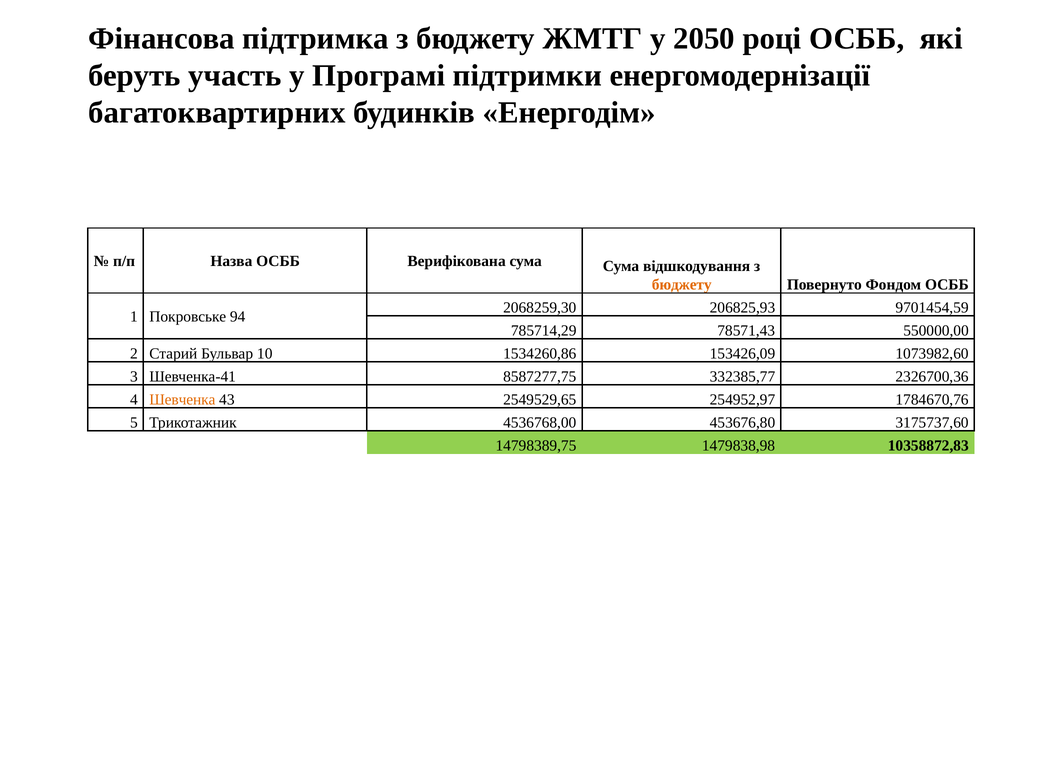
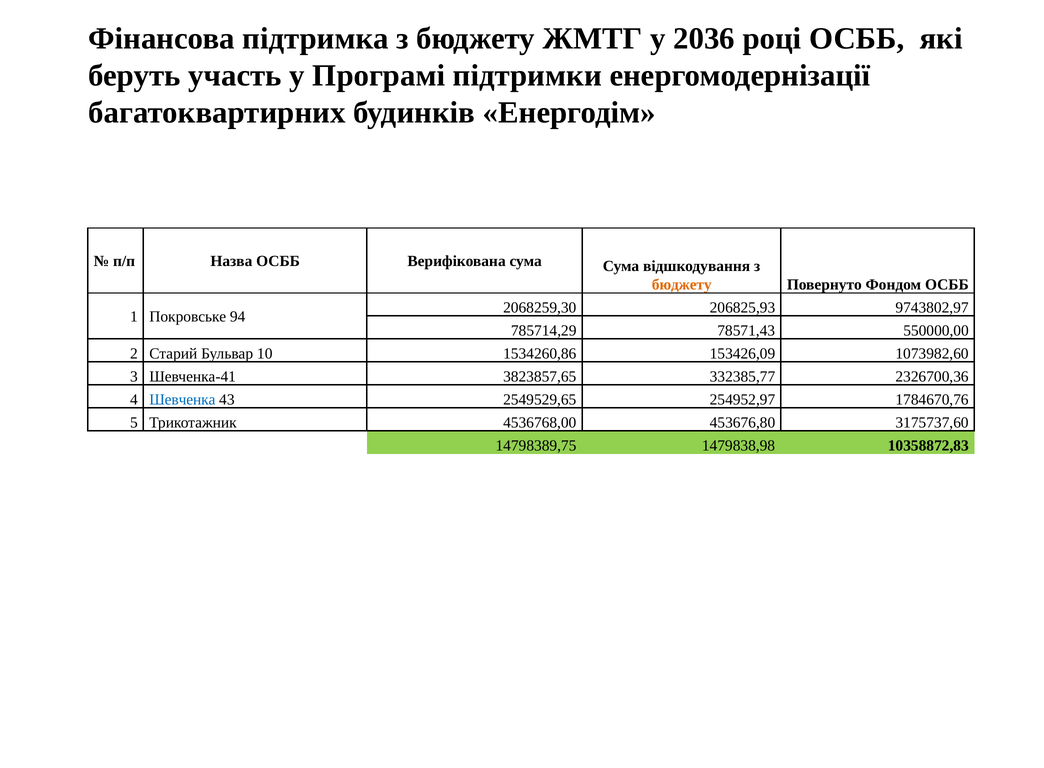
2050: 2050 -> 2036
9701454,59: 9701454,59 -> 9743802,97
8587277,75: 8587277,75 -> 3823857,65
Шевченка colour: orange -> blue
